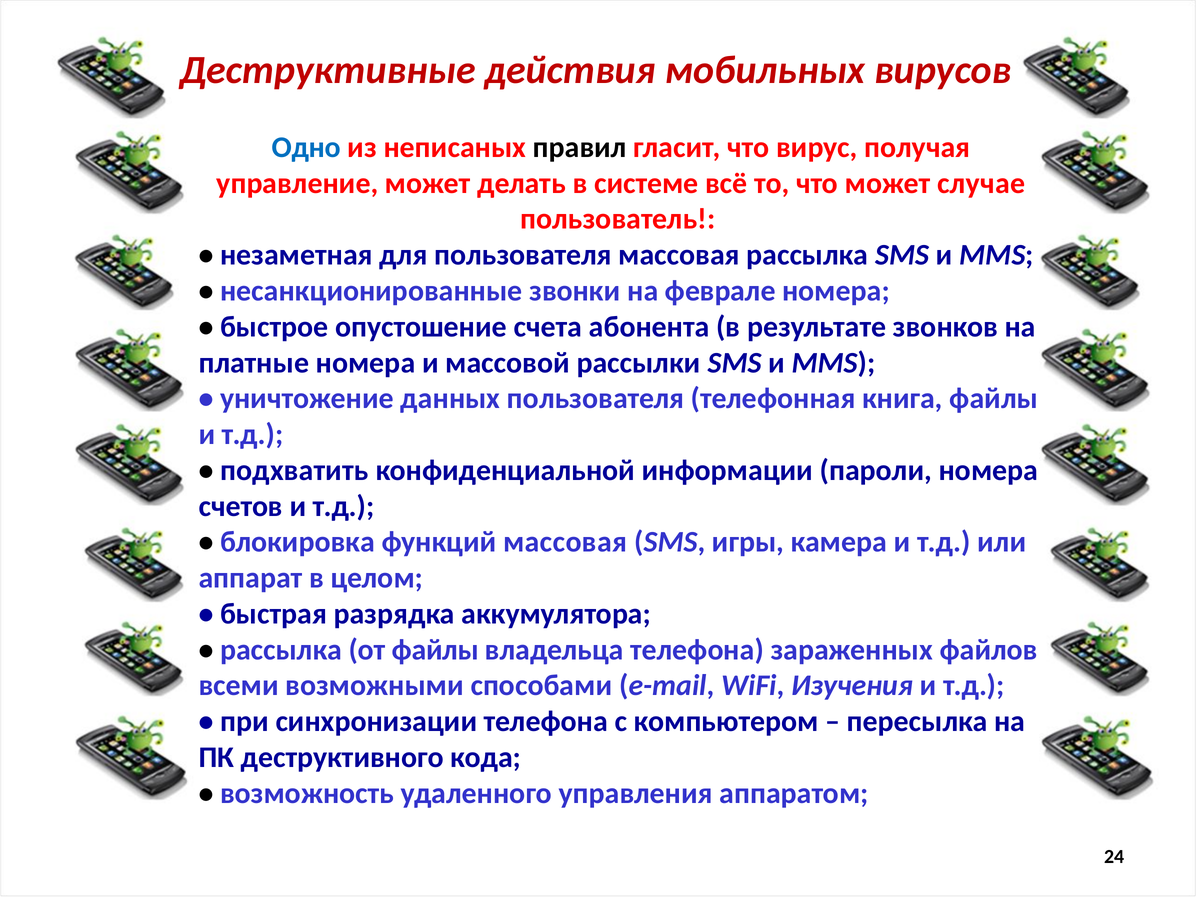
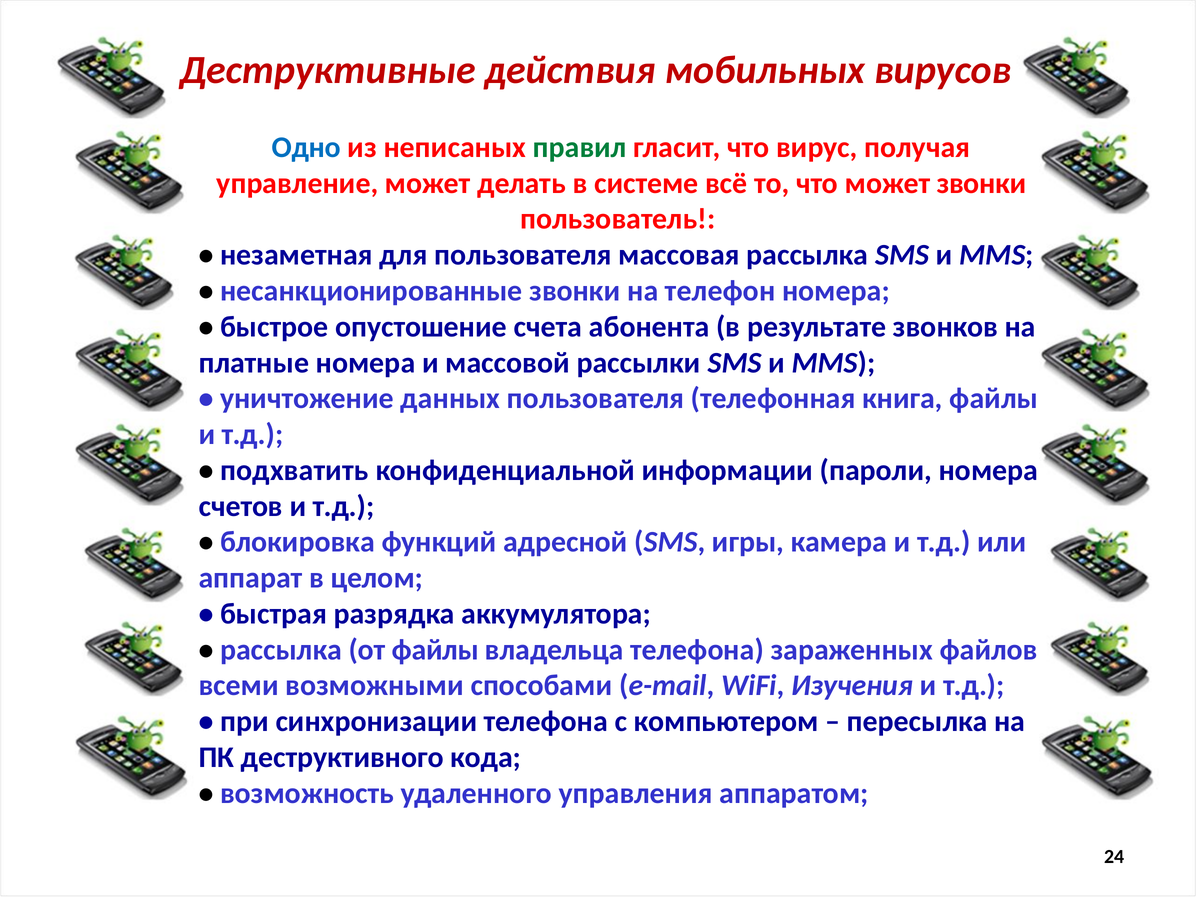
правил colour: black -> green
может случае: случае -> звонки
феврале: феврале -> телефон
функций массовая: массовая -> адресной
